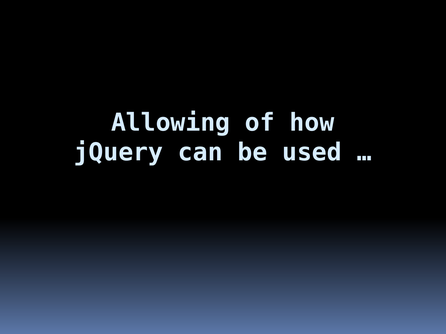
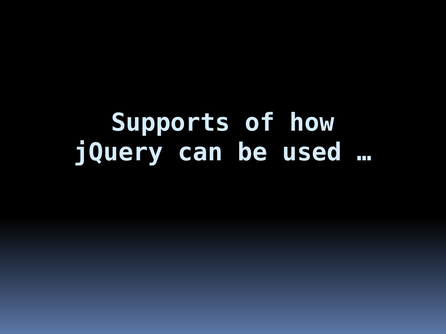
Allowing: Allowing -> Supports
